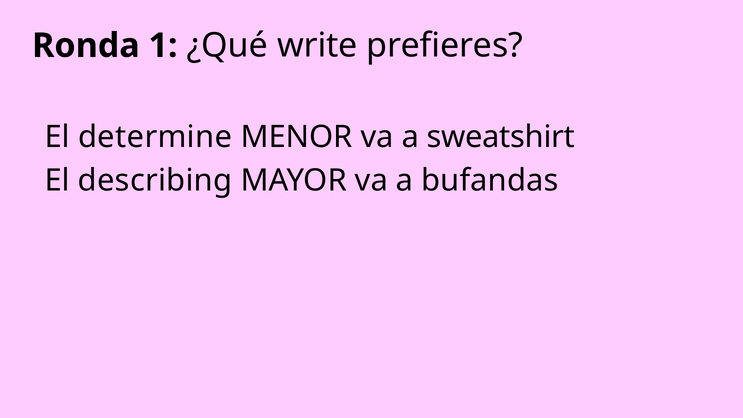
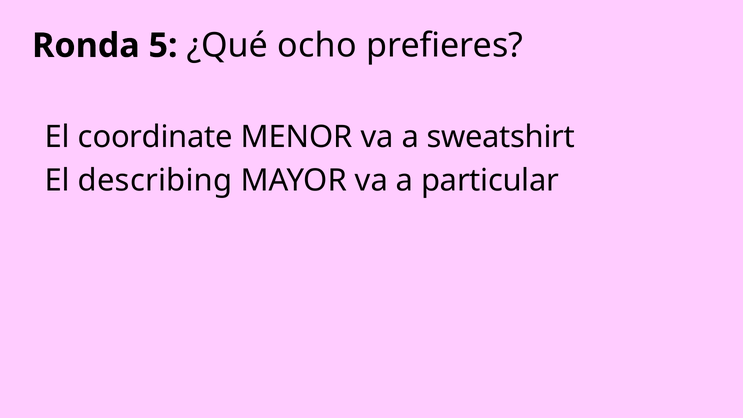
1: 1 -> 5
write: write -> ocho
determine: determine -> coordinate
bufandas: bufandas -> particular
